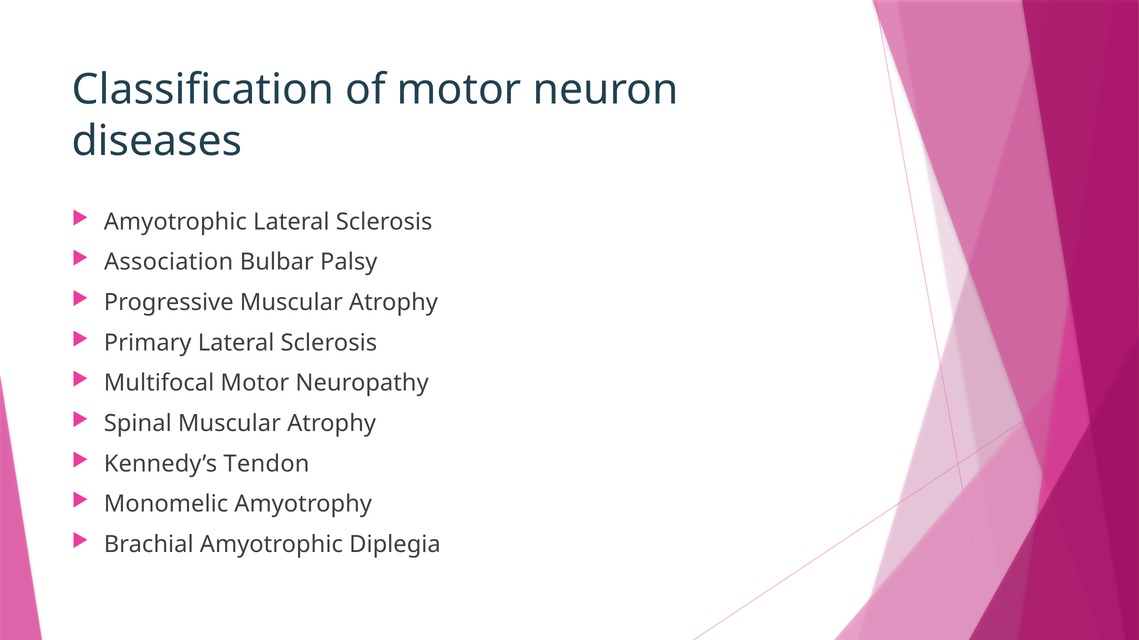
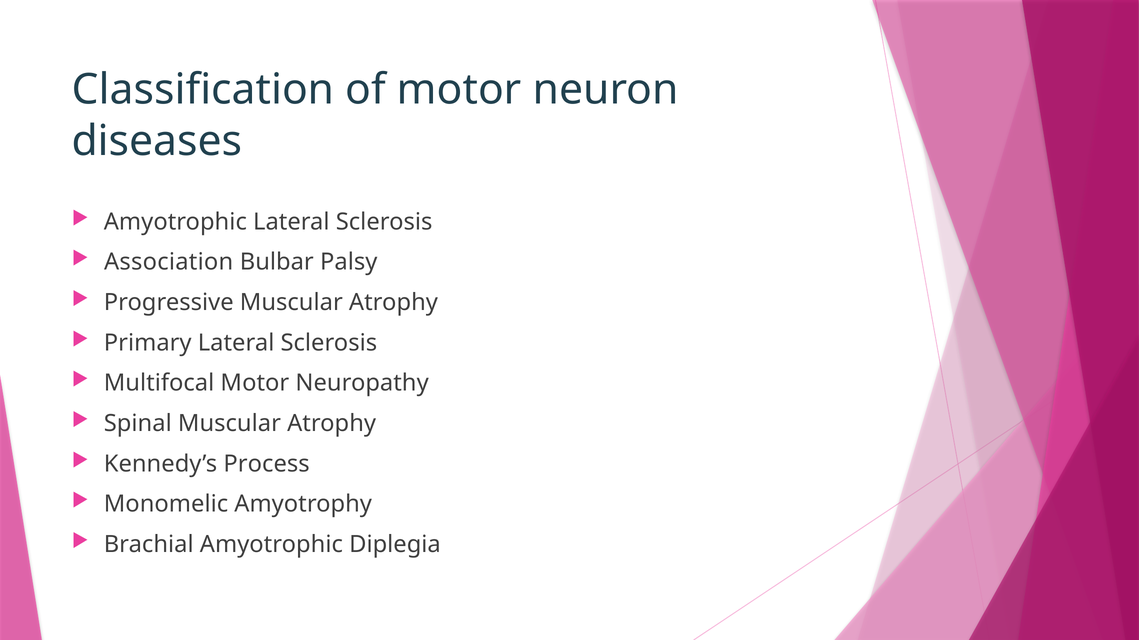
Tendon: Tendon -> Process
